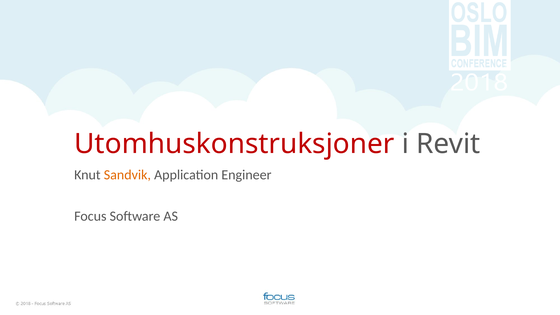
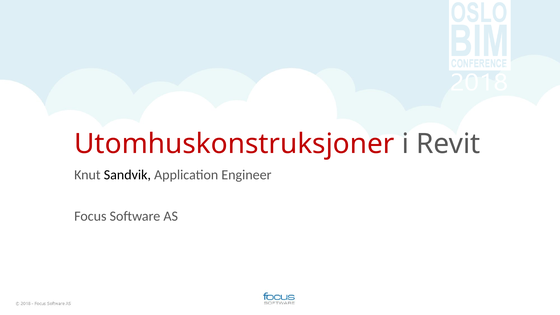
Sandvik colour: orange -> black
